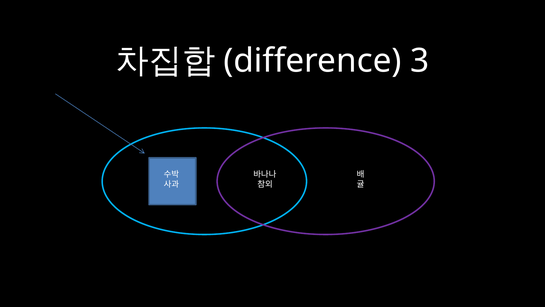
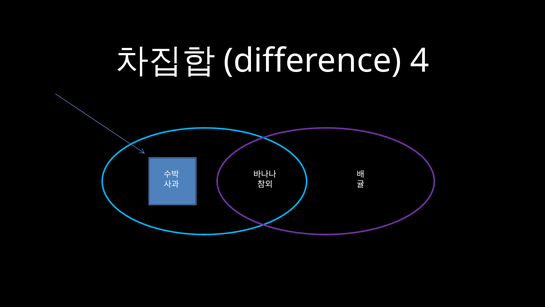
3: 3 -> 4
